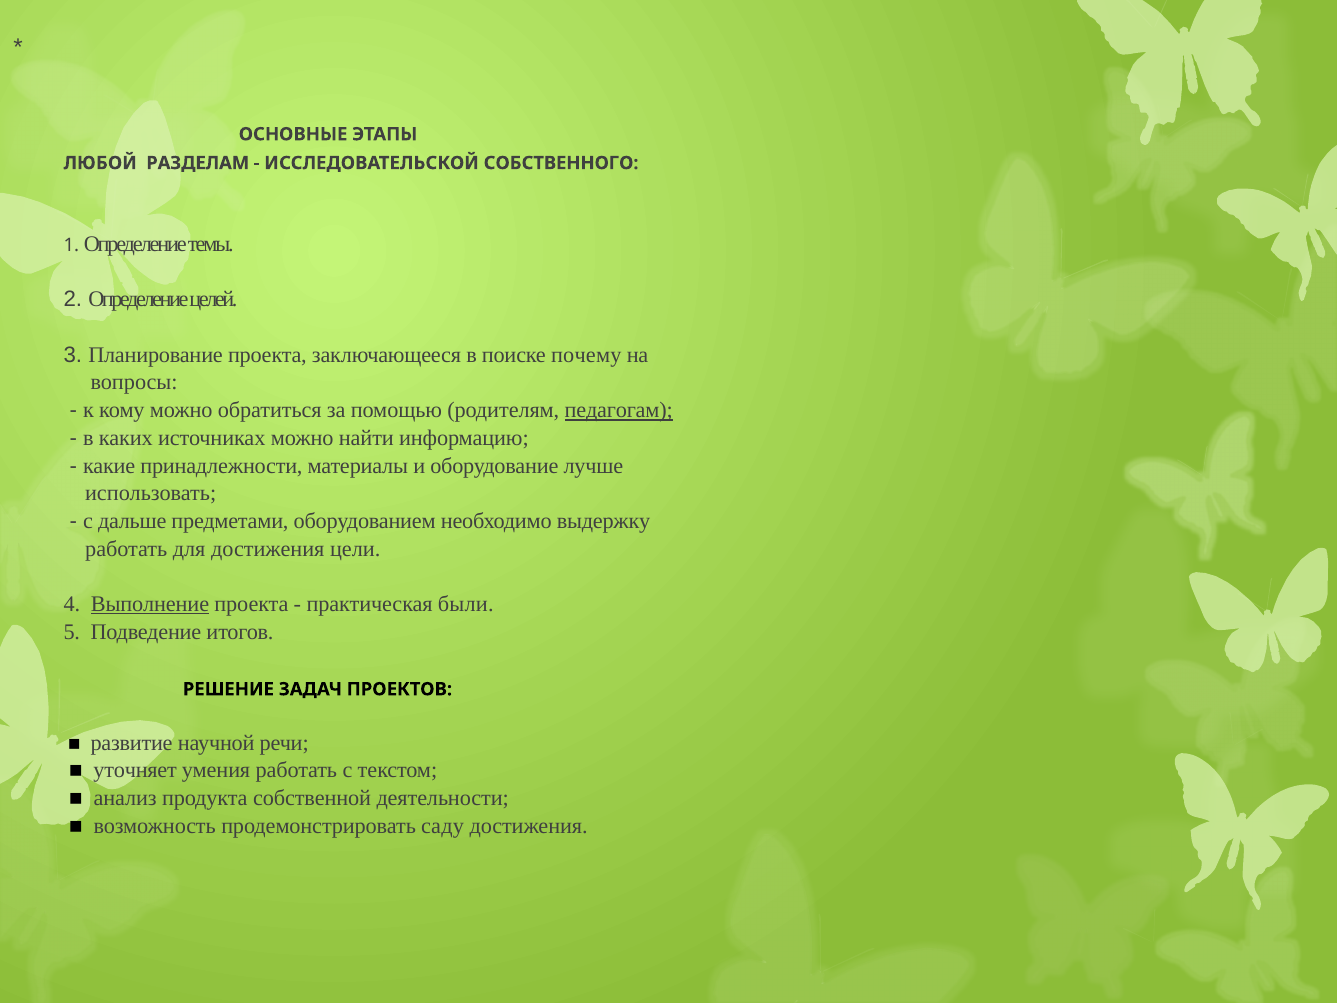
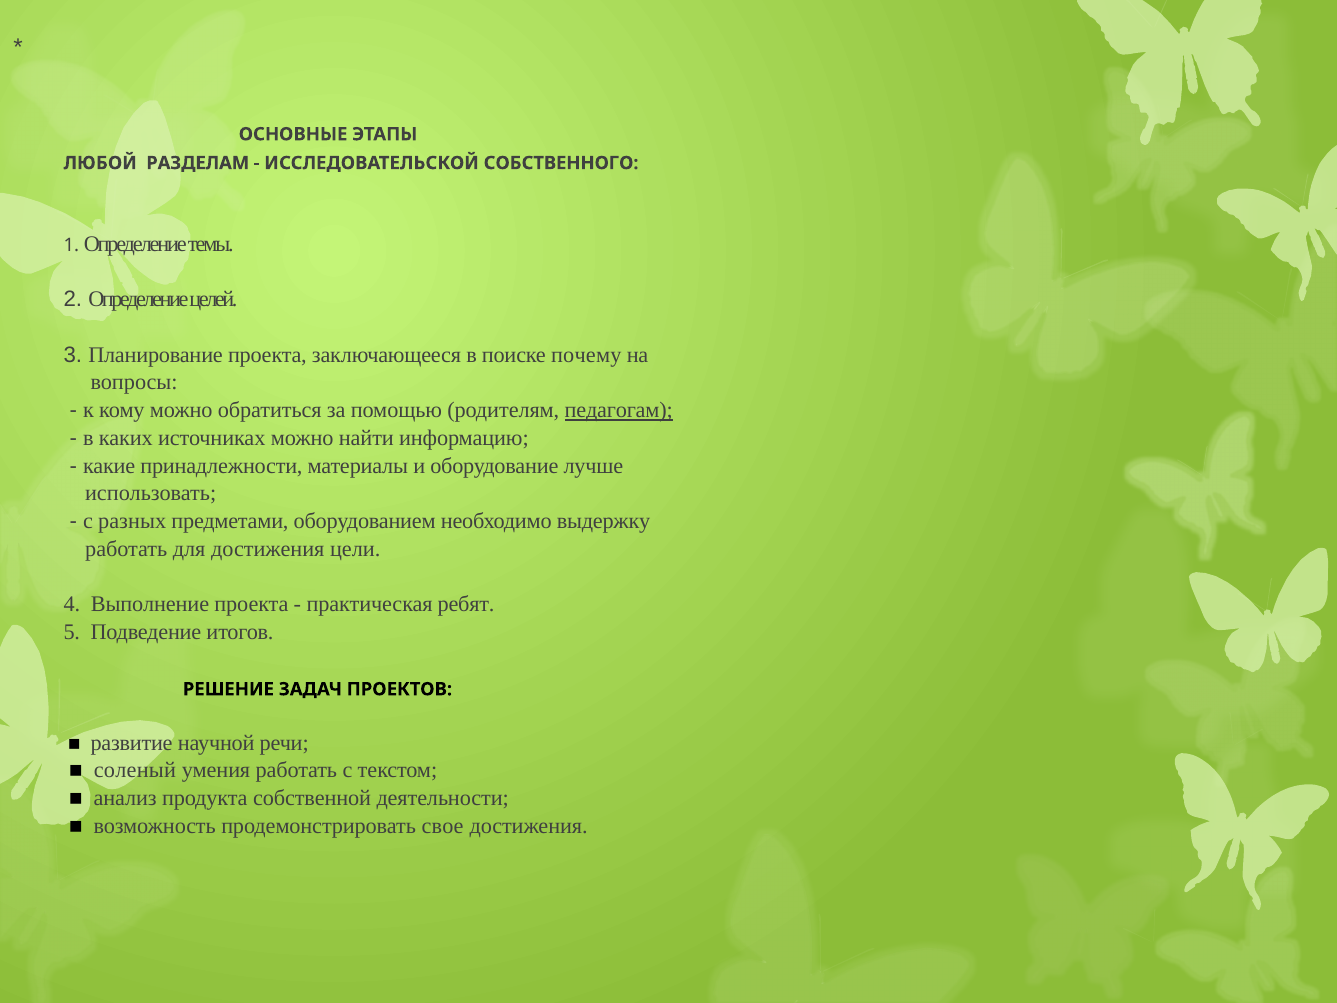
дальше: дальше -> разных
Выполнение underline: present -> none
были: были -> ребят
уточняет: уточняет -> соленый
саду: саду -> свое
